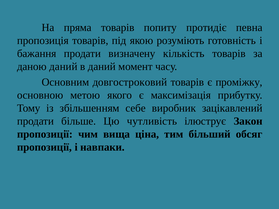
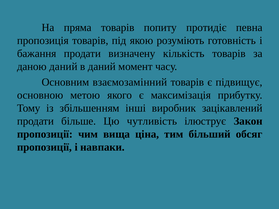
довгостроковий: довгостроковий -> взаємозамінний
проміжку: проміжку -> підвищує
себе: себе -> інші
